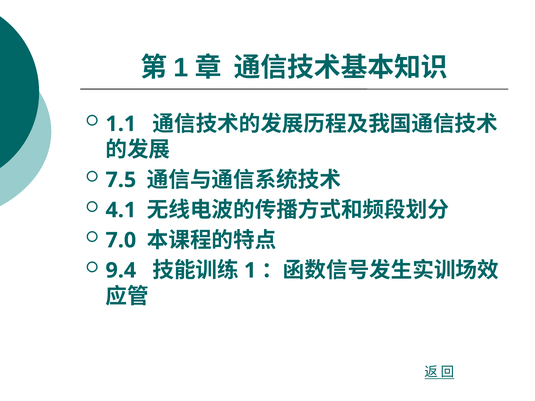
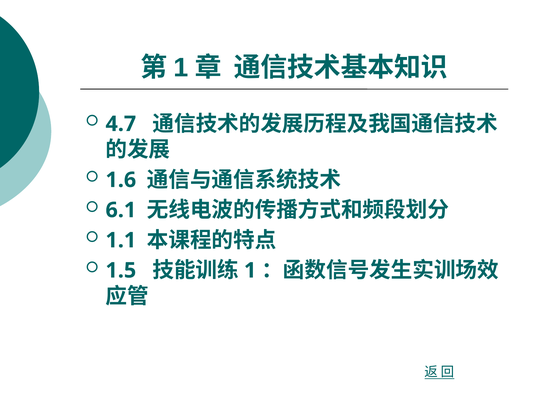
1.1: 1.1 -> 4.7
7.5: 7.5 -> 1.6
4.1: 4.1 -> 6.1
7.0: 7.0 -> 1.1
9.4: 9.4 -> 1.5
